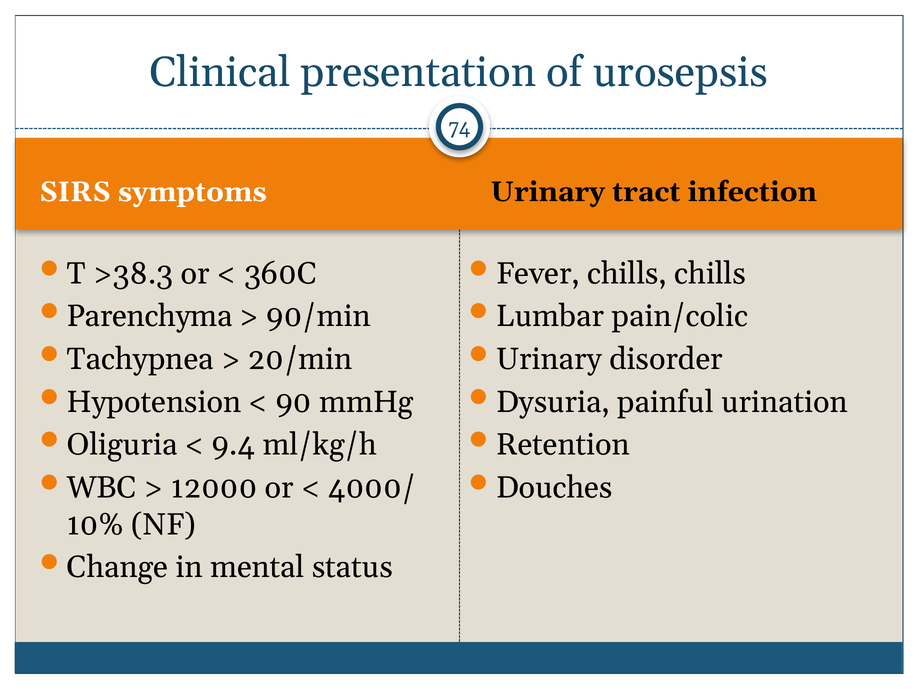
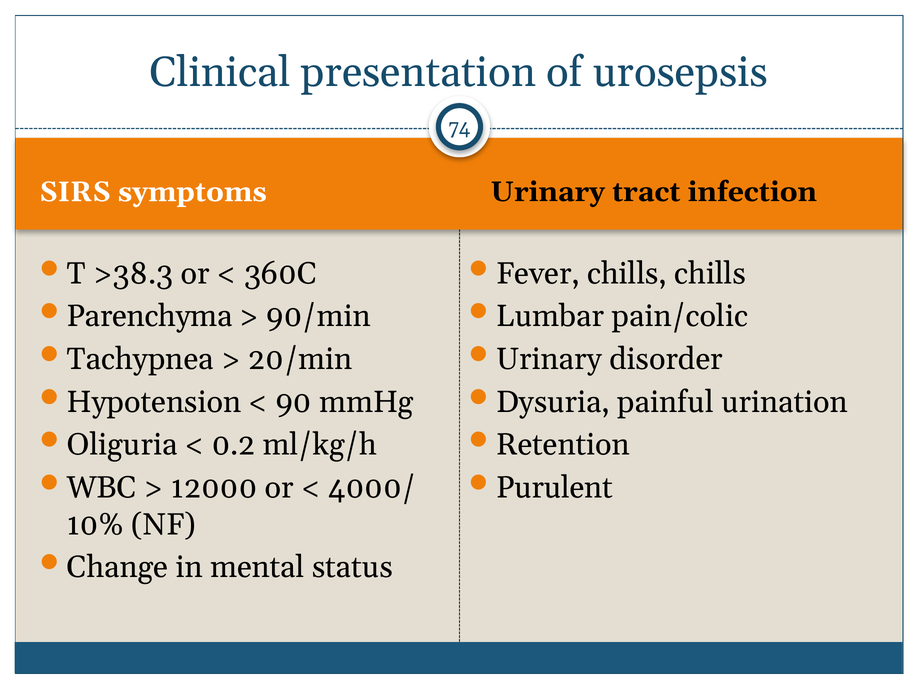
9.4: 9.4 -> 0.2
Douches: Douches -> Purulent
